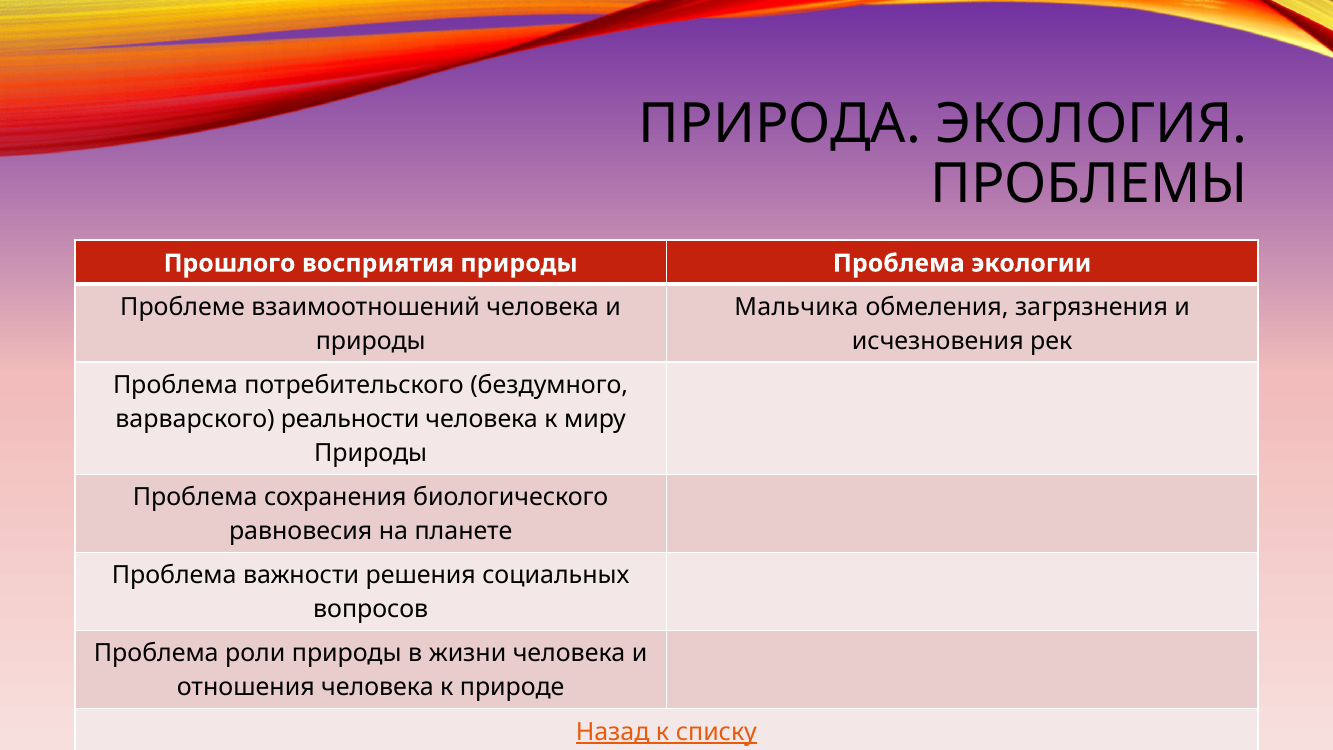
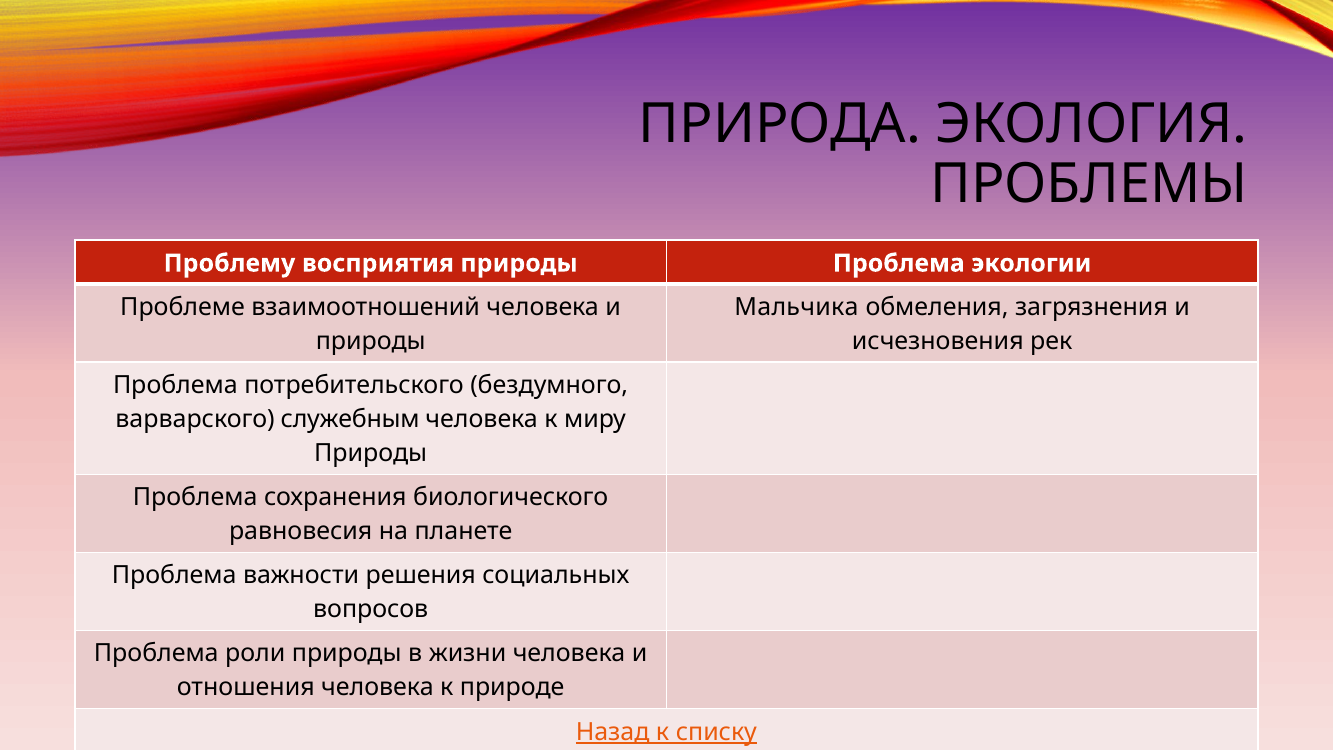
Прошлого: Прошлого -> Проблему
реальности: реальности -> служебным
